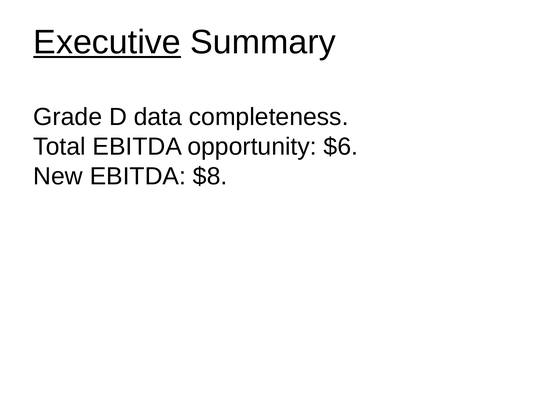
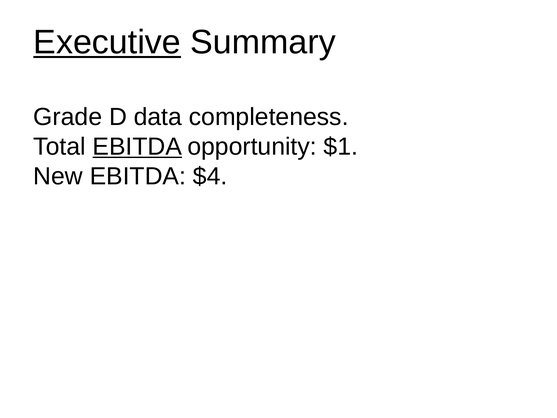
EBITDA at (137, 147) underline: none -> present
$6: $6 -> $1
$8: $8 -> $4
